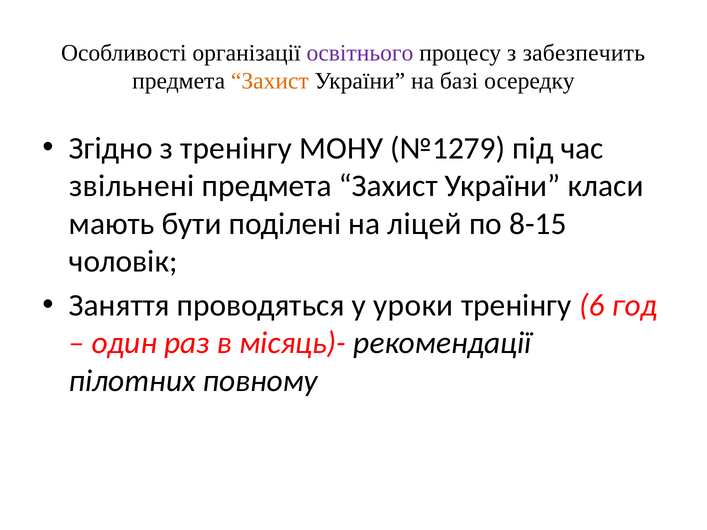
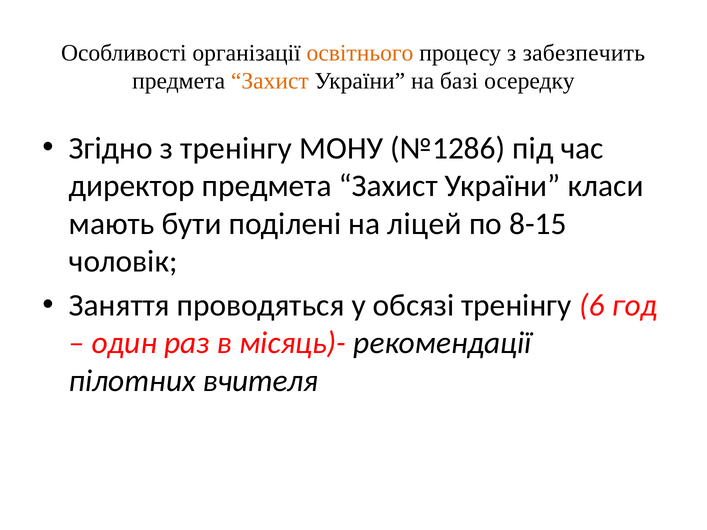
освітнього colour: purple -> orange
№1279: №1279 -> №1286
звільнені: звільнені -> директор
уроки: уроки -> обсязі
повному: повному -> вчителя
